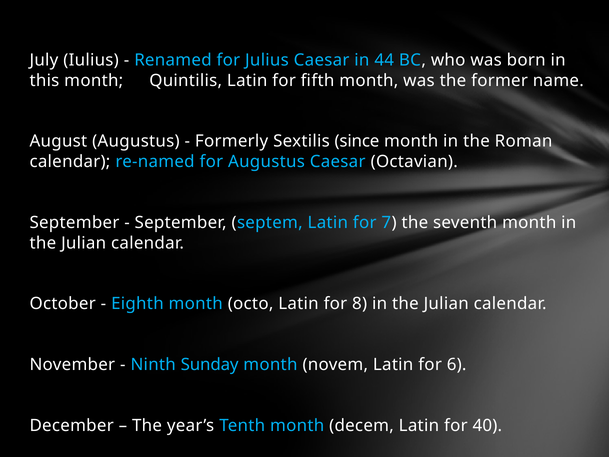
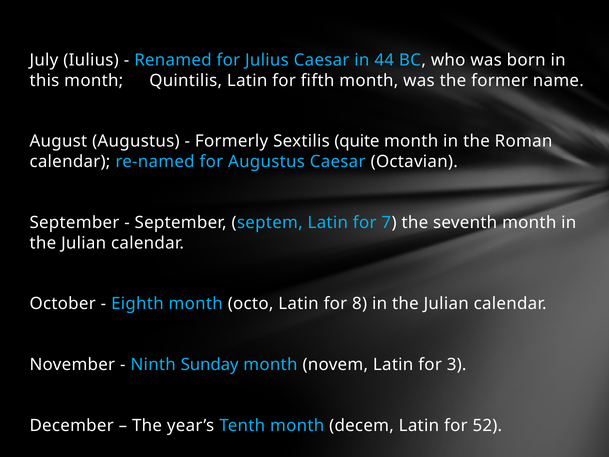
since: since -> quite
6: 6 -> 3
40: 40 -> 52
